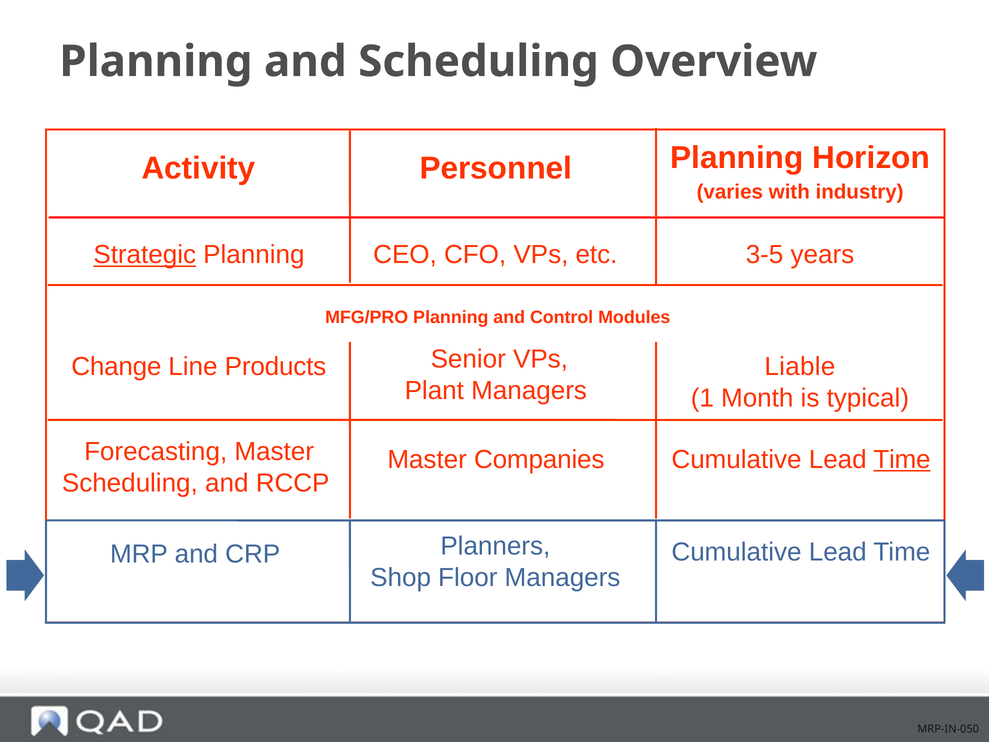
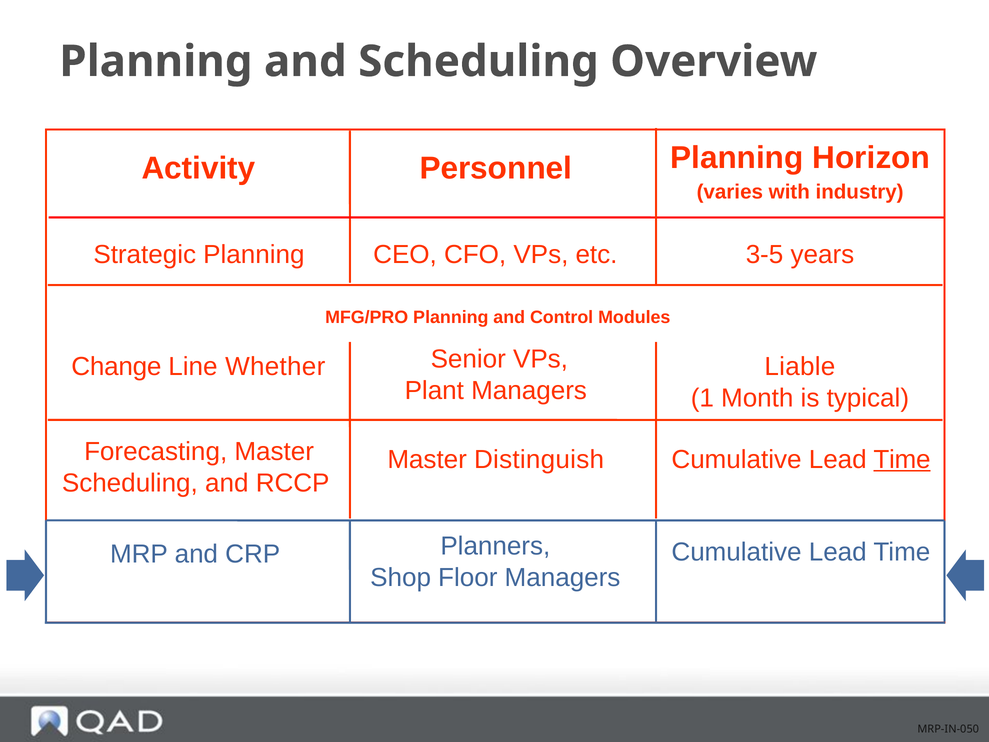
Strategic underline: present -> none
Products: Products -> Whether
Companies: Companies -> Distinguish
